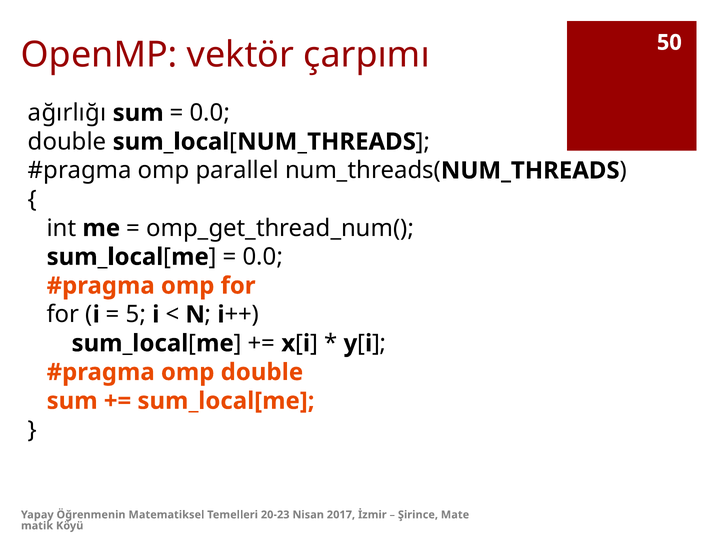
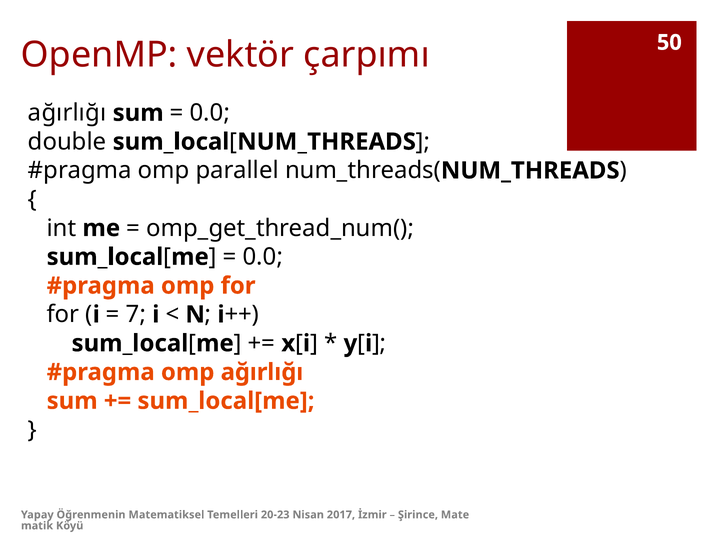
5: 5 -> 7
omp double: double -> ağırlığı
